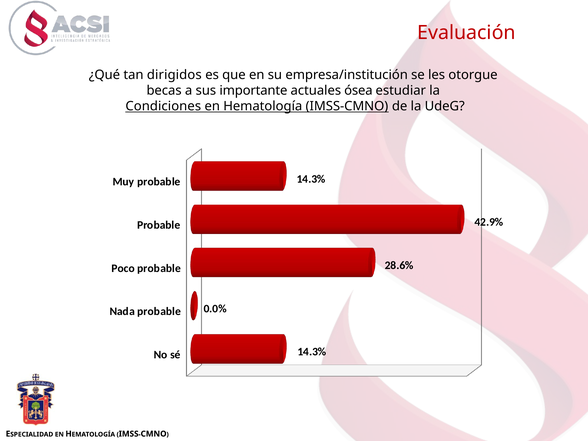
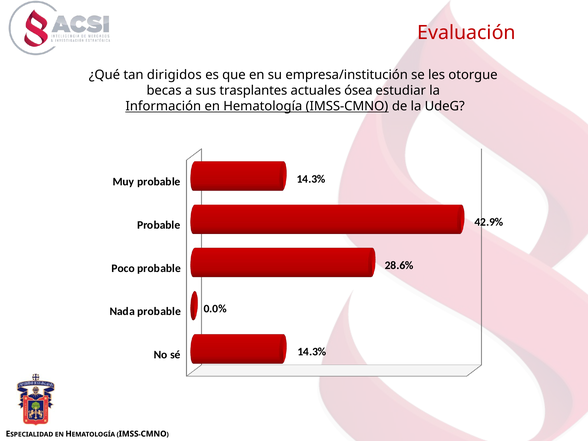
importante: importante -> trasplantes
Condiciones: Condiciones -> Información
